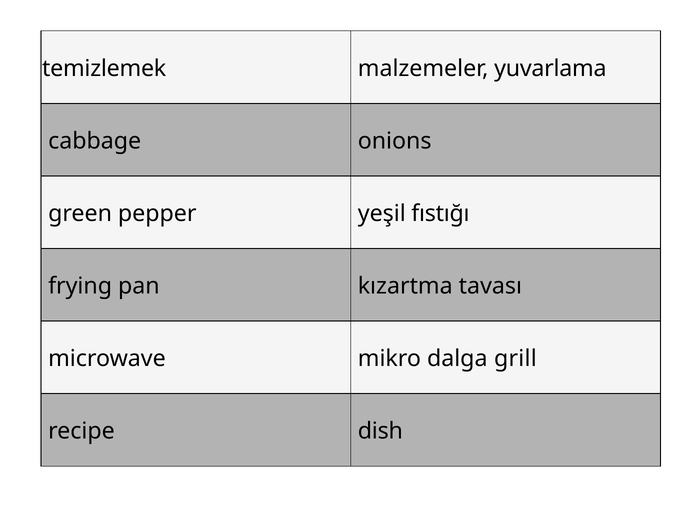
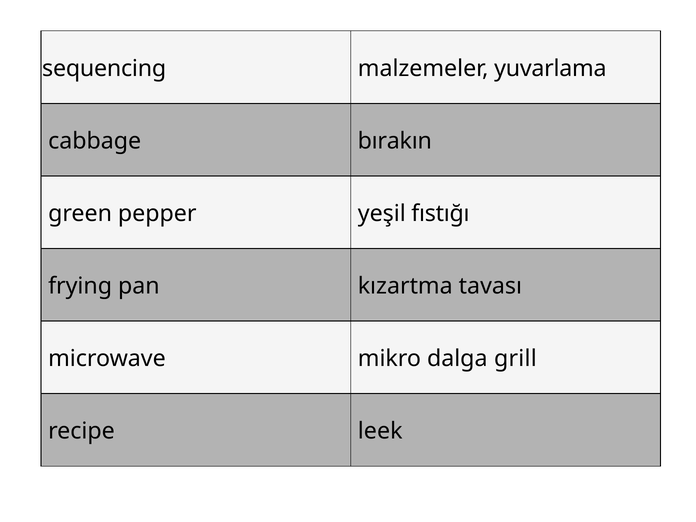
temizlemek: temizlemek -> sequencing
onions: onions -> bırakın
dish: dish -> leek
